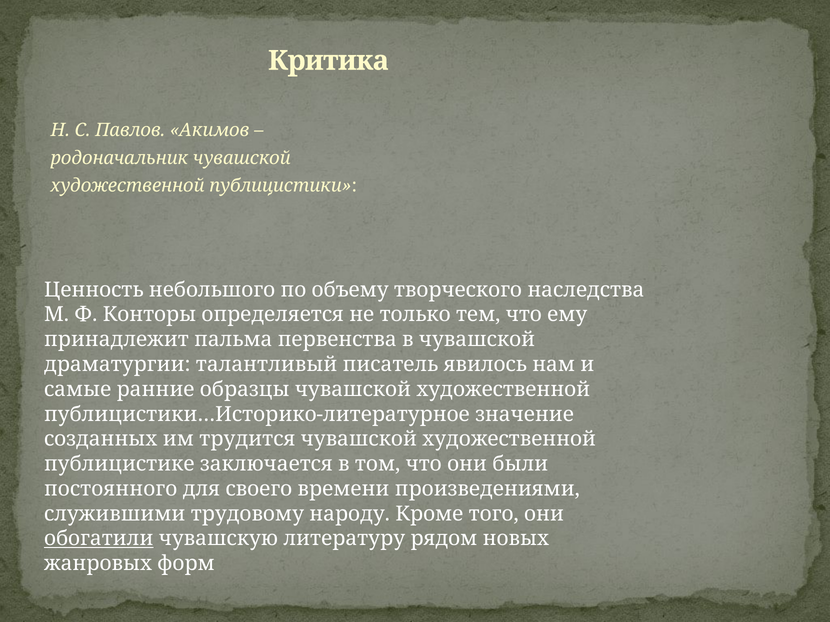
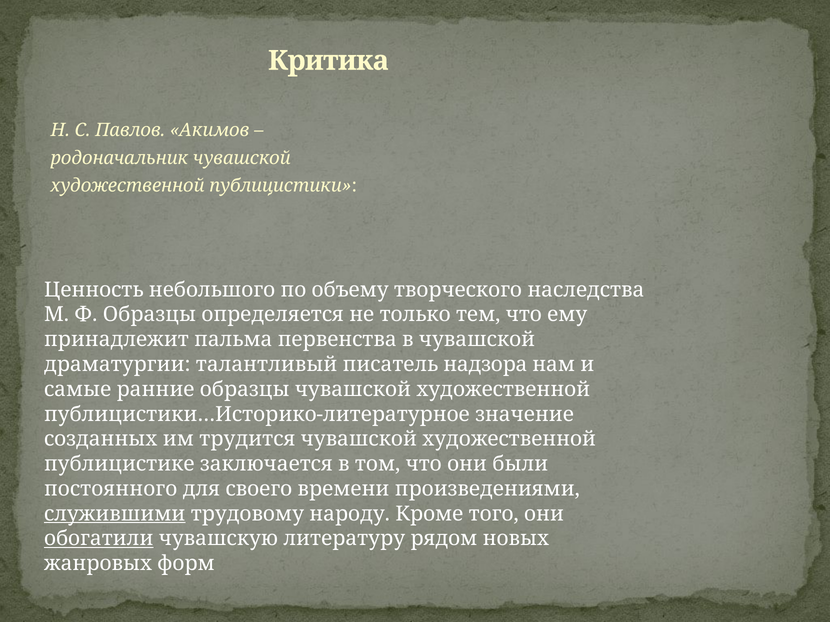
Ф Конторы: Конторы -> Образцы
явилось: явилось -> надзора
служившими underline: none -> present
